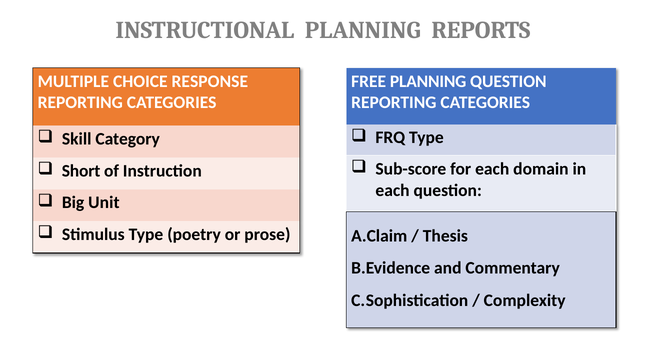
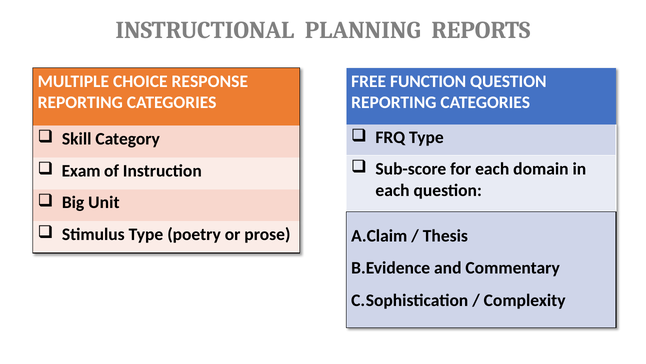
FREE PLANNING: PLANNING -> FUNCTION
Short: Short -> Exam
